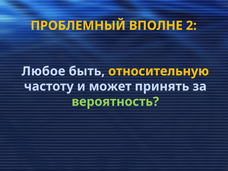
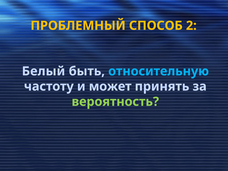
ВПОЛНЕ: ВПОЛНЕ -> СПОСОБ
Любое: Любое -> Белый
относительную colour: yellow -> light blue
